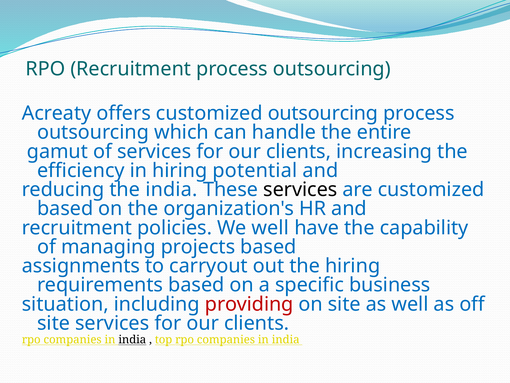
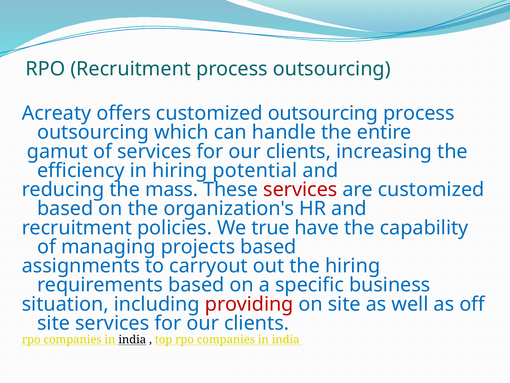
the india: india -> mass
services at (300, 189) colour: black -> red
We well: well -> true
